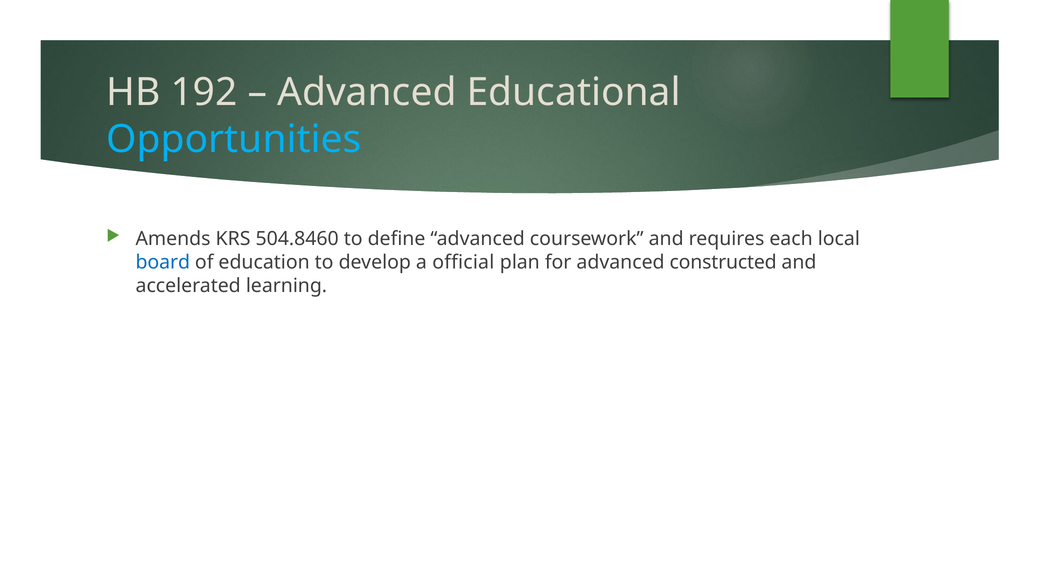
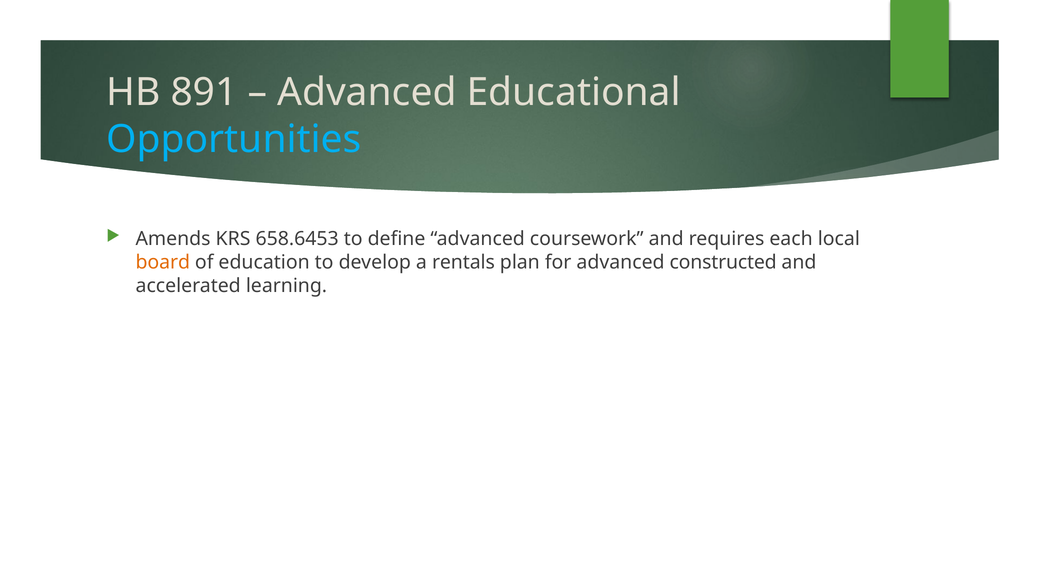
192: 192 -> 891
504.8460: 504.8460 -> 658.6453
board colour: blue -> orange
official: official -> rentals
